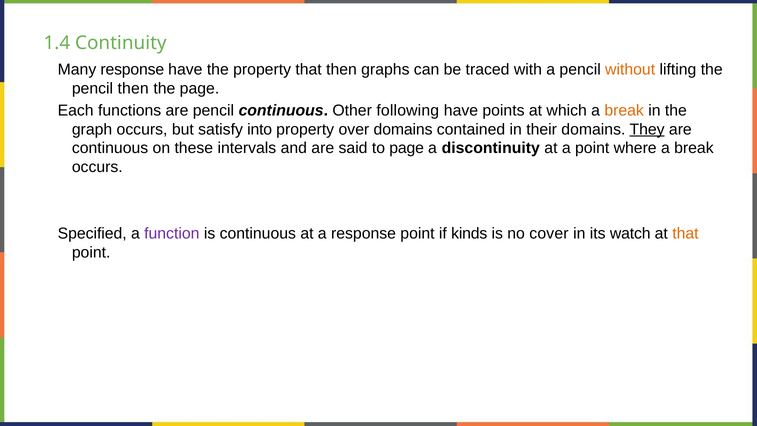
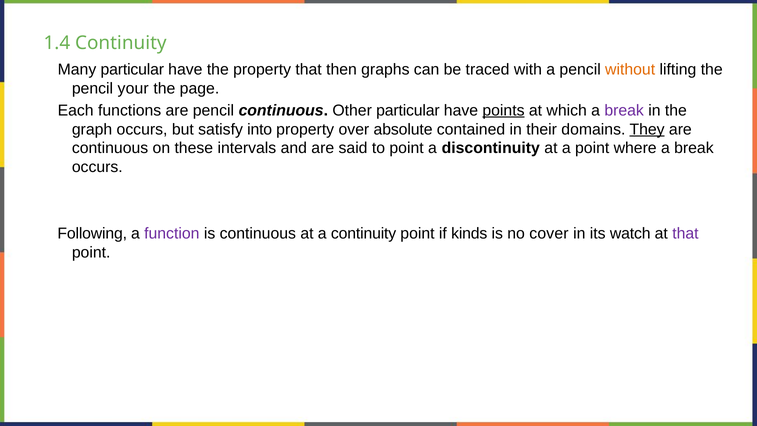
Many response: response -> particular
pencil then: then -> your
Other following: following -> particular
points underline: none -> present
break at (624, 110) colour: orange -> purple
over domains: domains -> absolute
to page: page -> point
Specified: Specified -> Following
a response: response -> continuity
that at (685, 233) colour: orange -> purple
